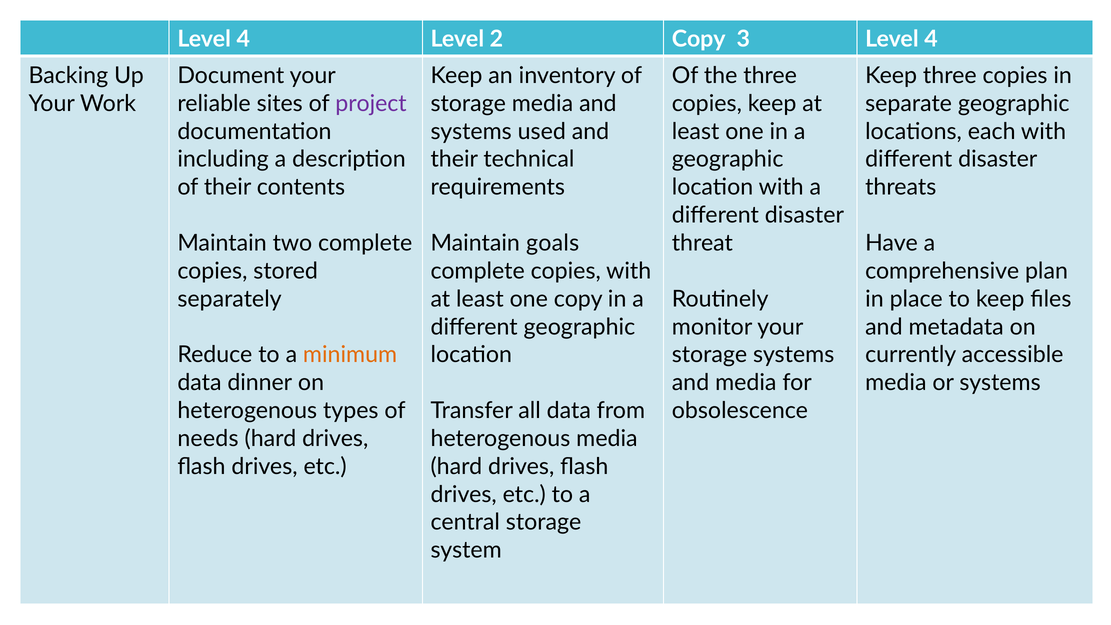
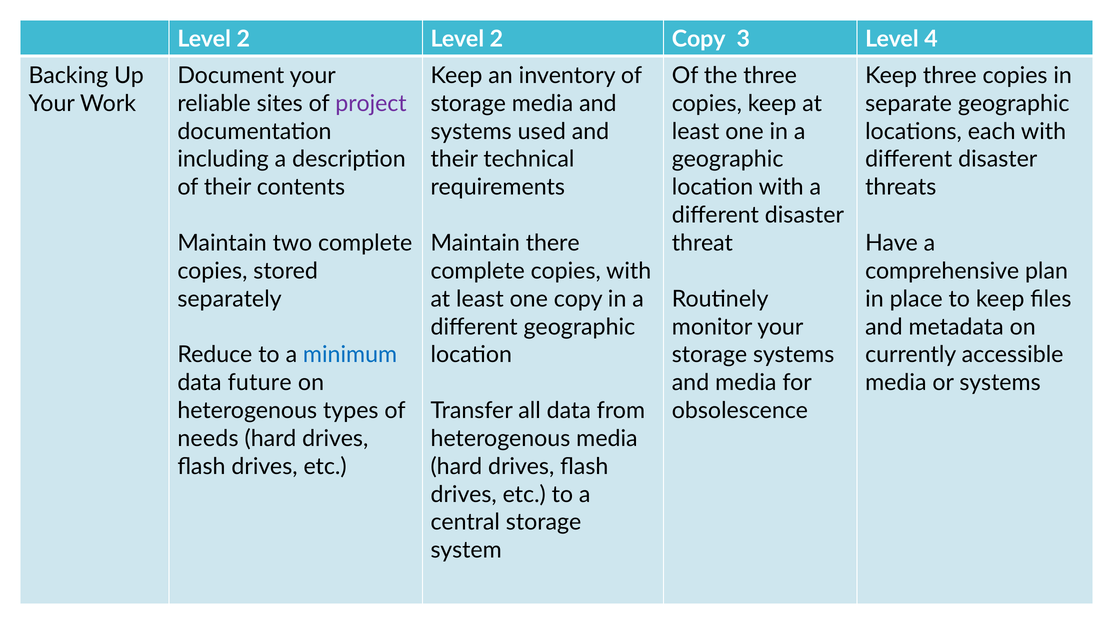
4 at (243, 39): 4 -> 2
goals: goals -> there
minimum colour: orange -> blue
dinner: dinner -> future
